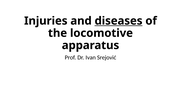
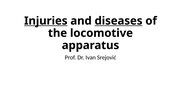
Injuries underline: none -> present
